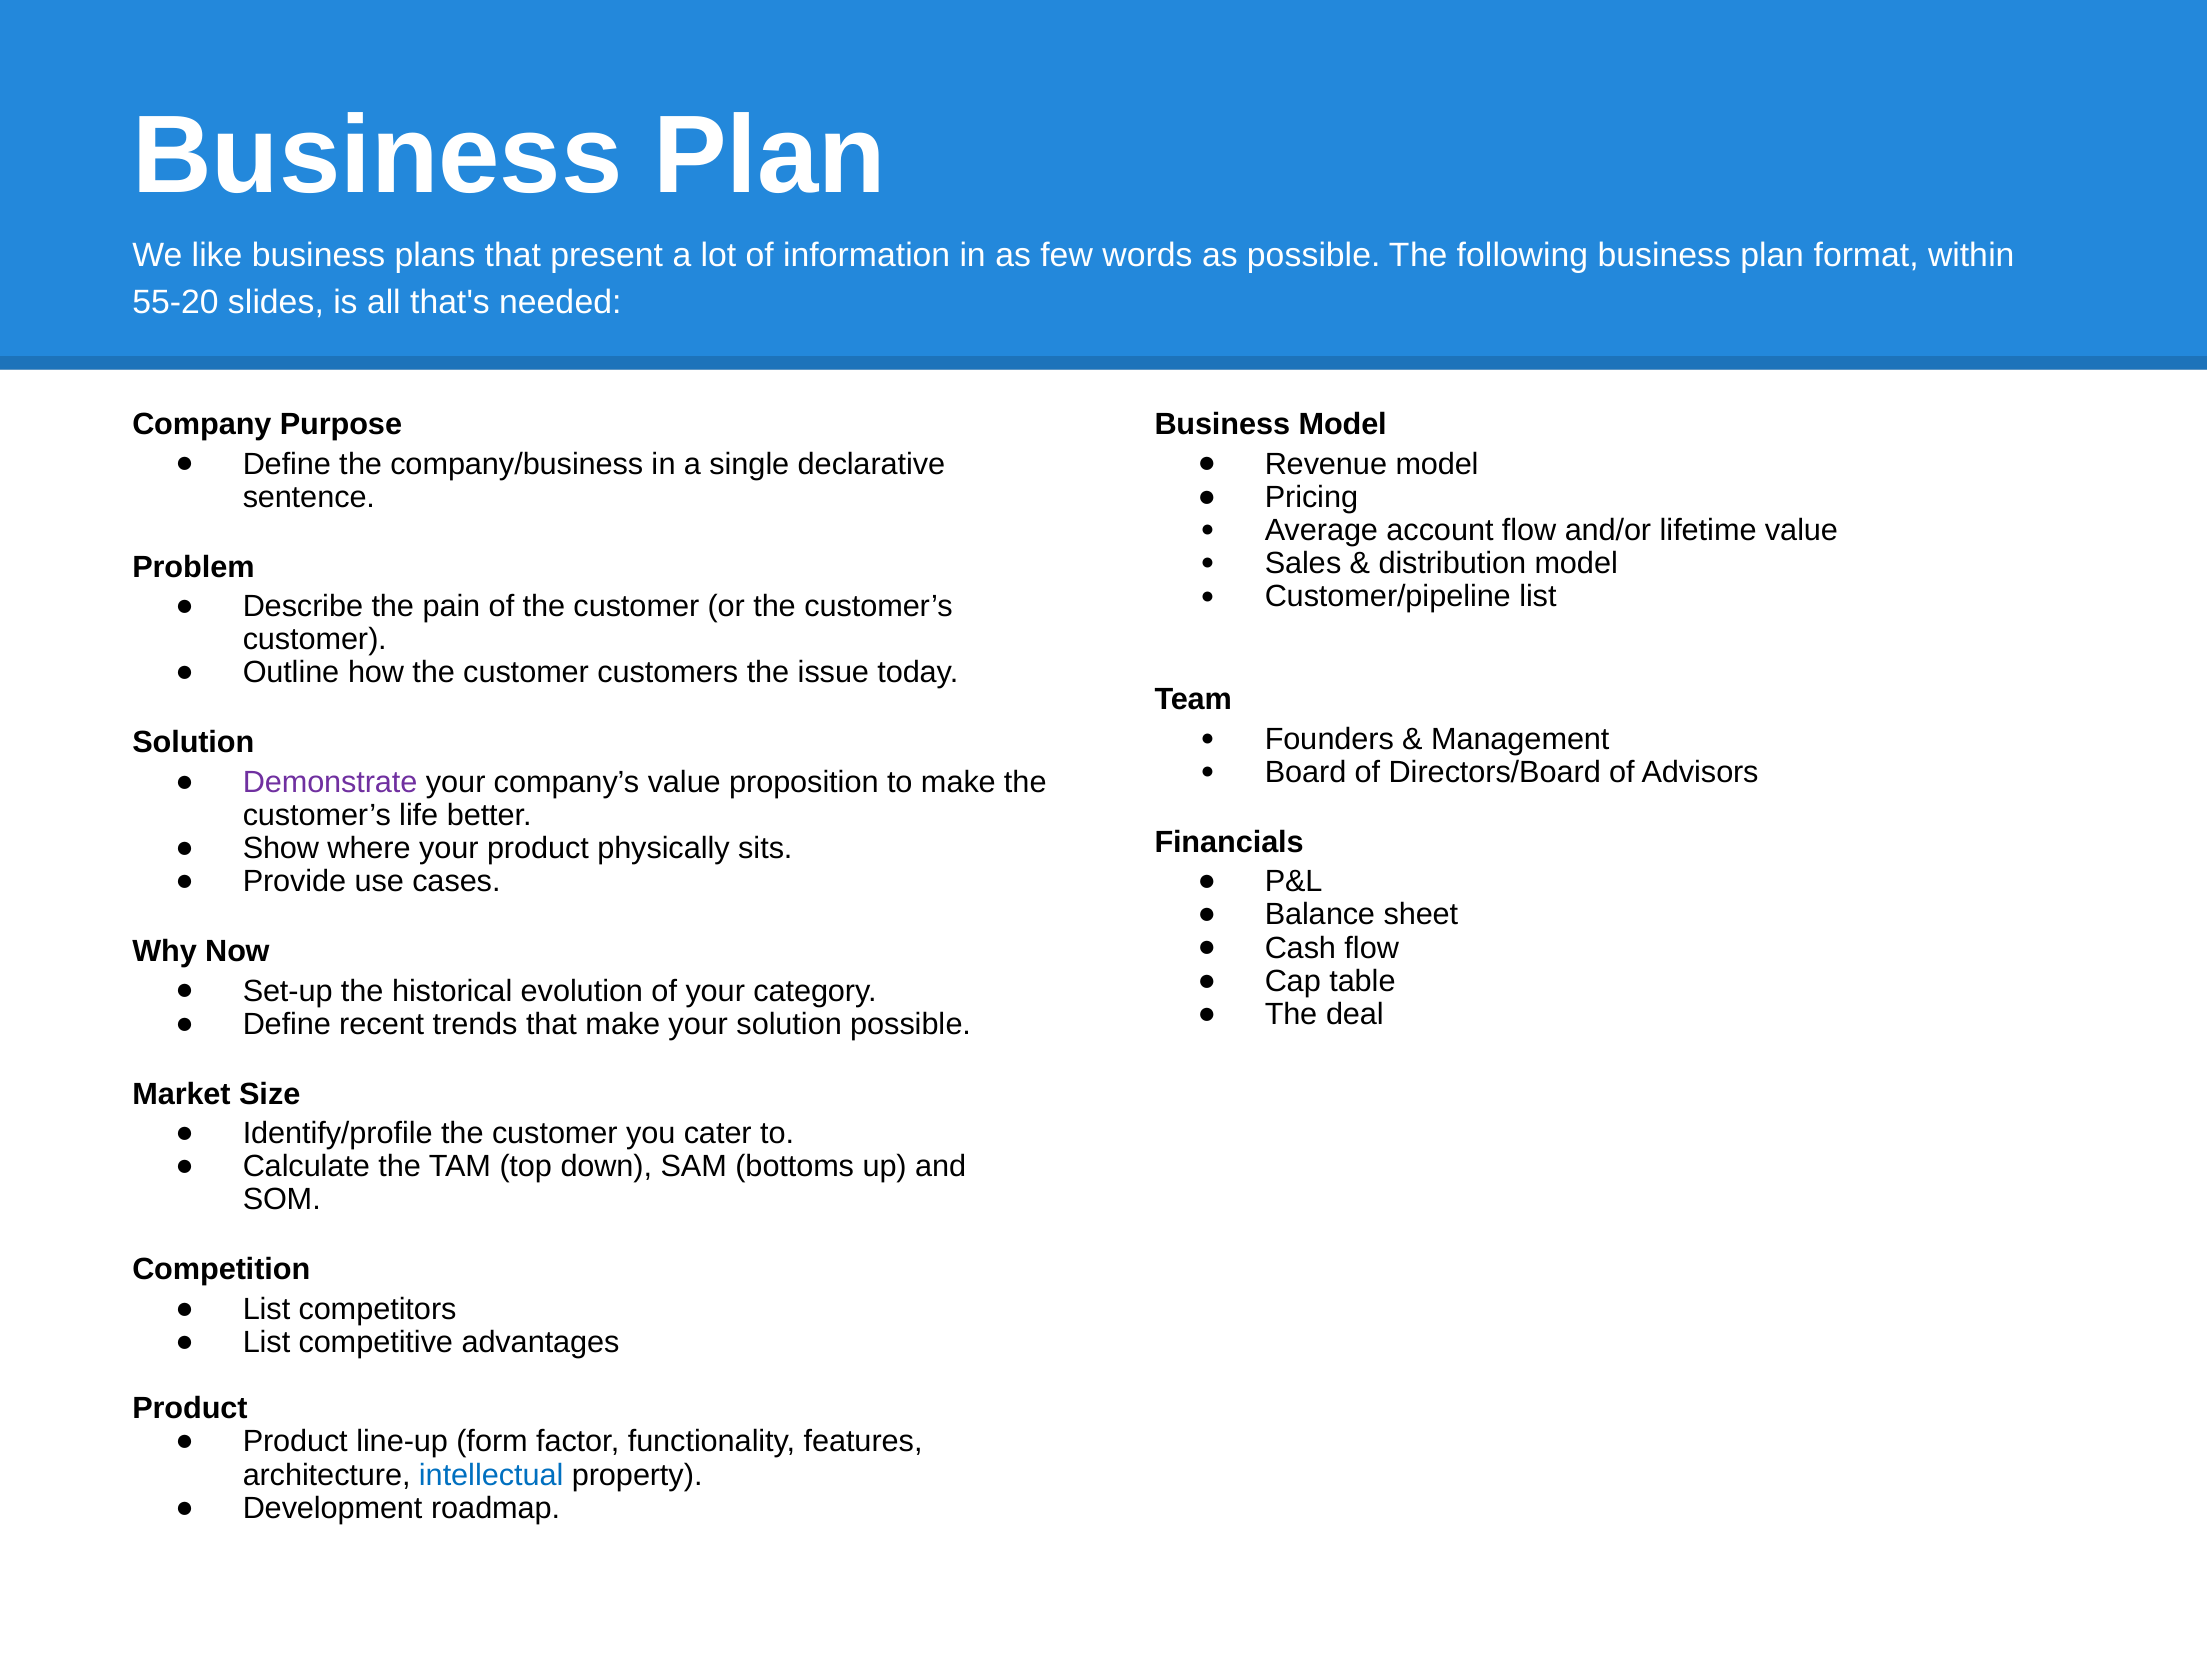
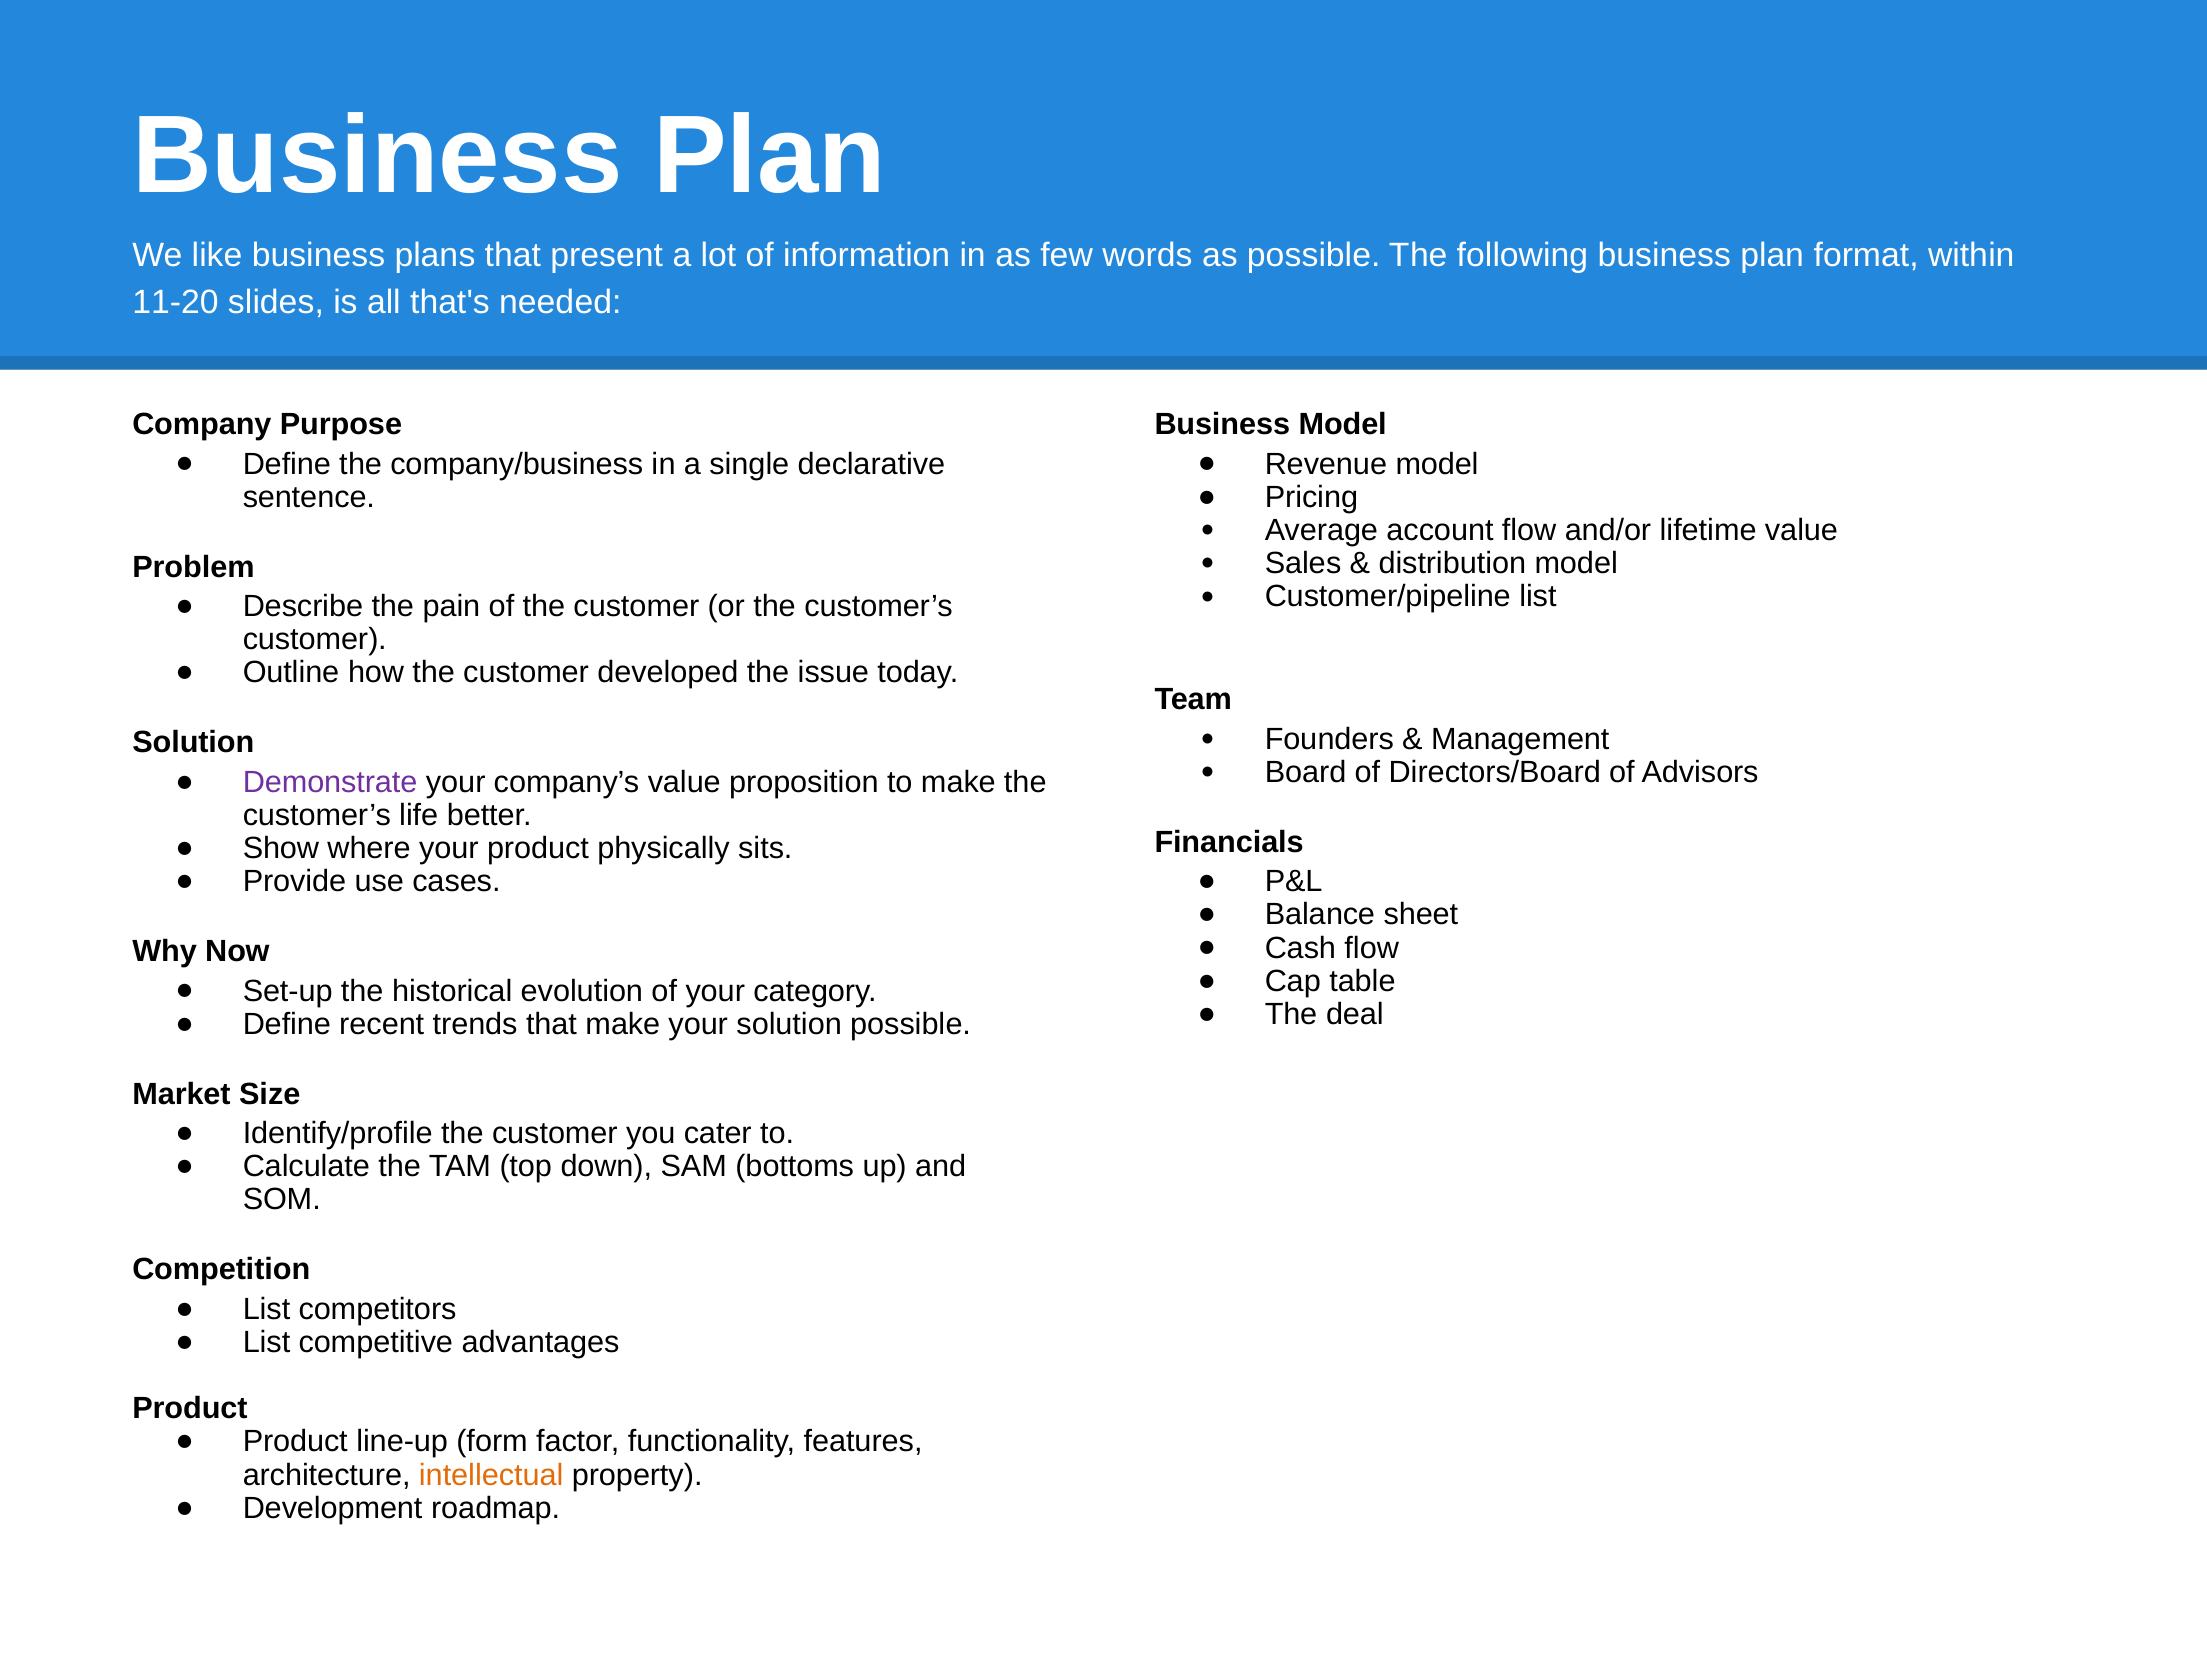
55-20: 55-20 -> 11-20
customers: customers -> developed
intellectual colour: blue -> orange
